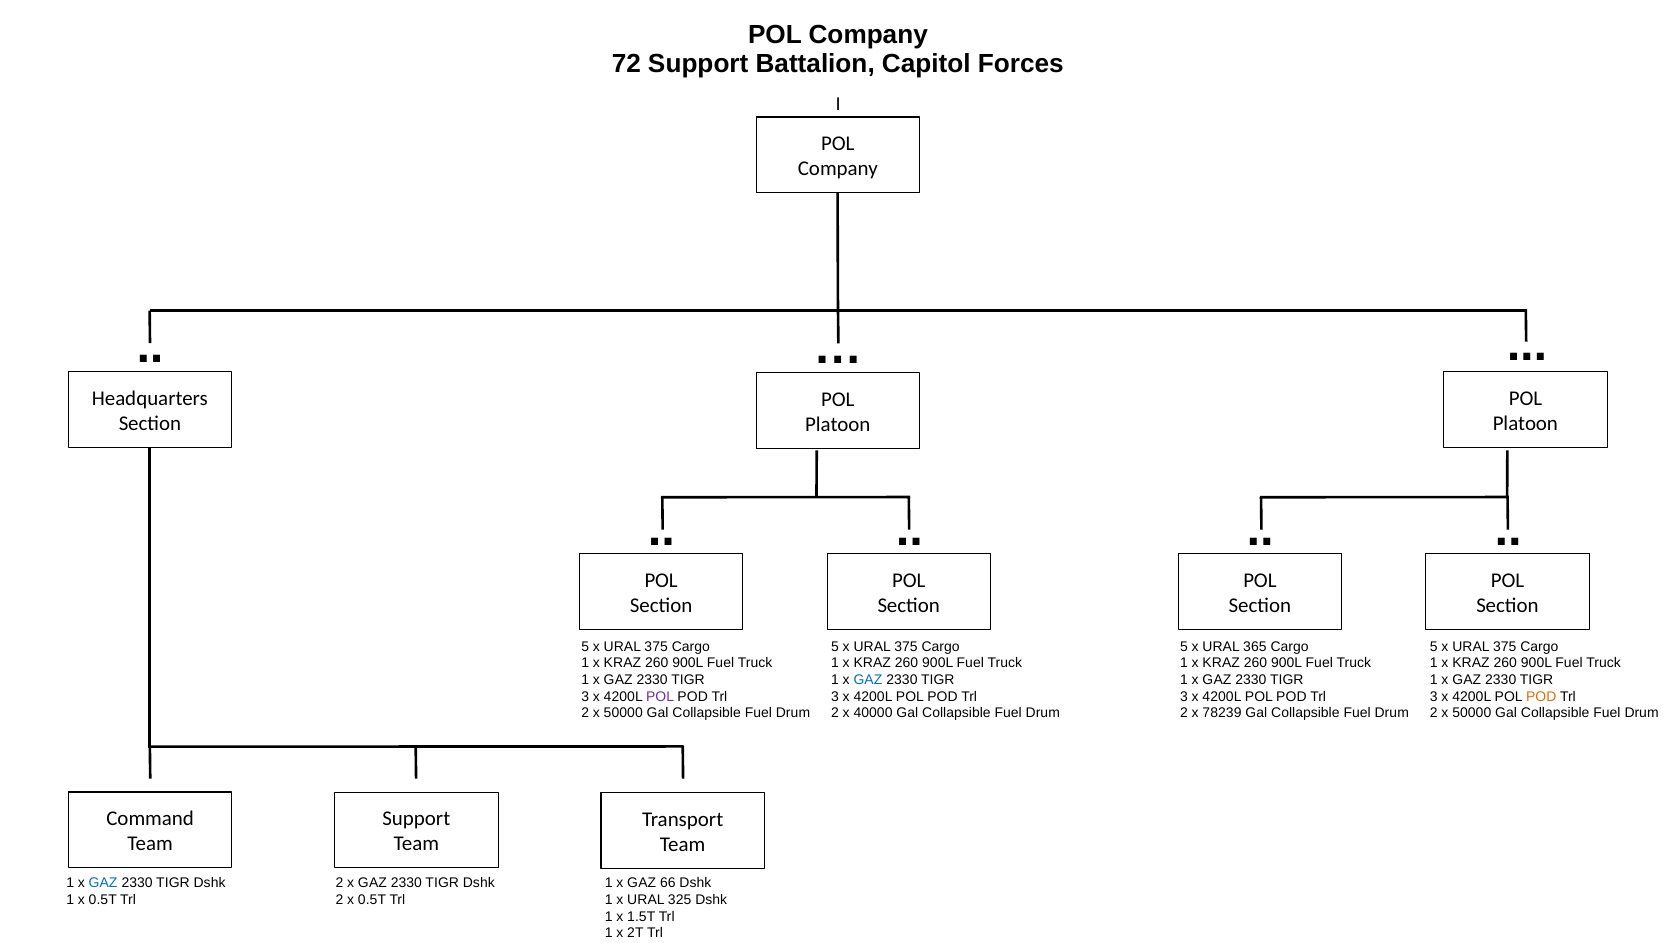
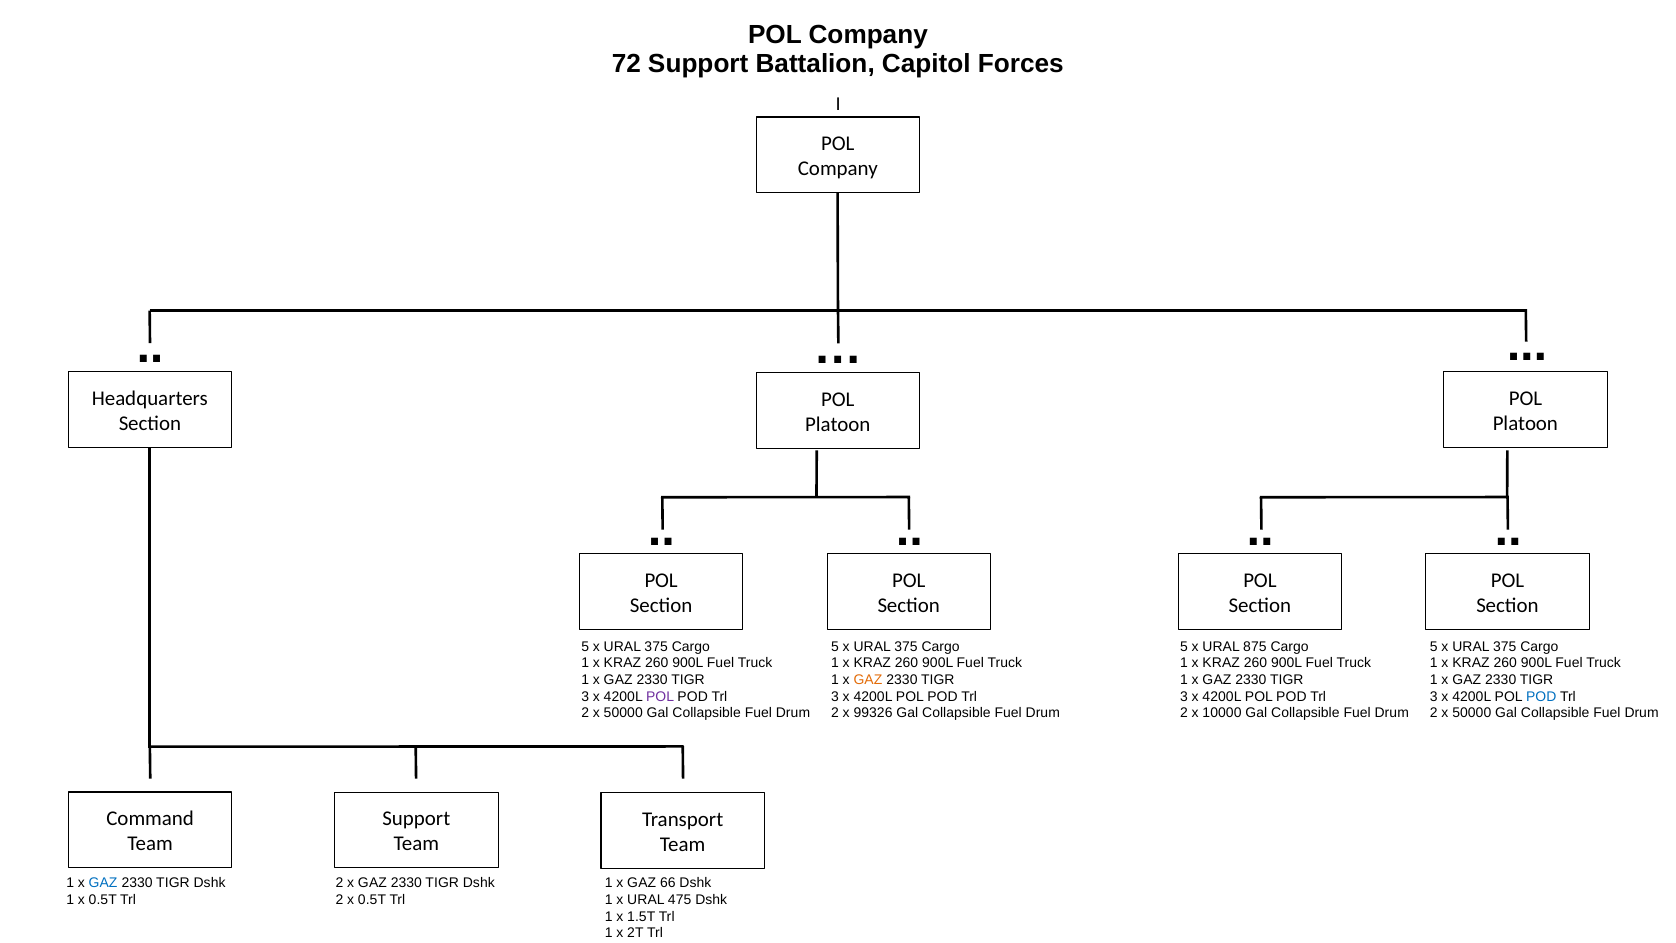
365: 365 -> 875
GAZ at (868, 680) colour: blue -> orange
POD at (1541, 696) colour: orange -> blue
40000: 40000 -> 99326
78239: 78239 -> 10000
325: 325 -> 475
